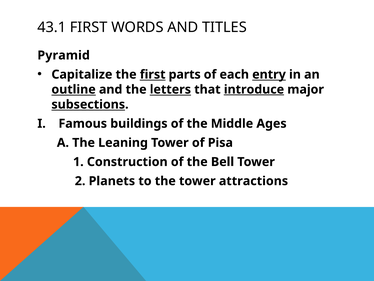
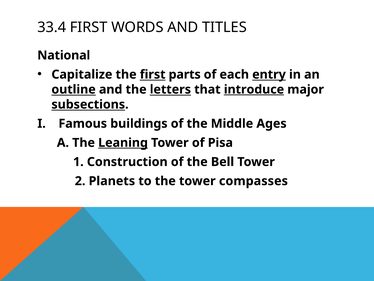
43.1: 43.1 -> 33.4
Pyramid: Pyramid -> National
Leaning underline: none -> present
attractions: attractions -> compasses
